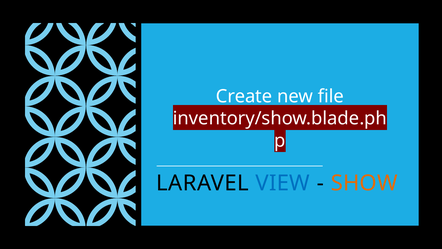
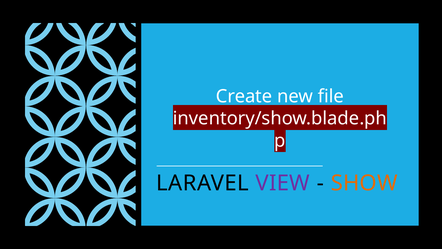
VIEW colour: blue -> purple
